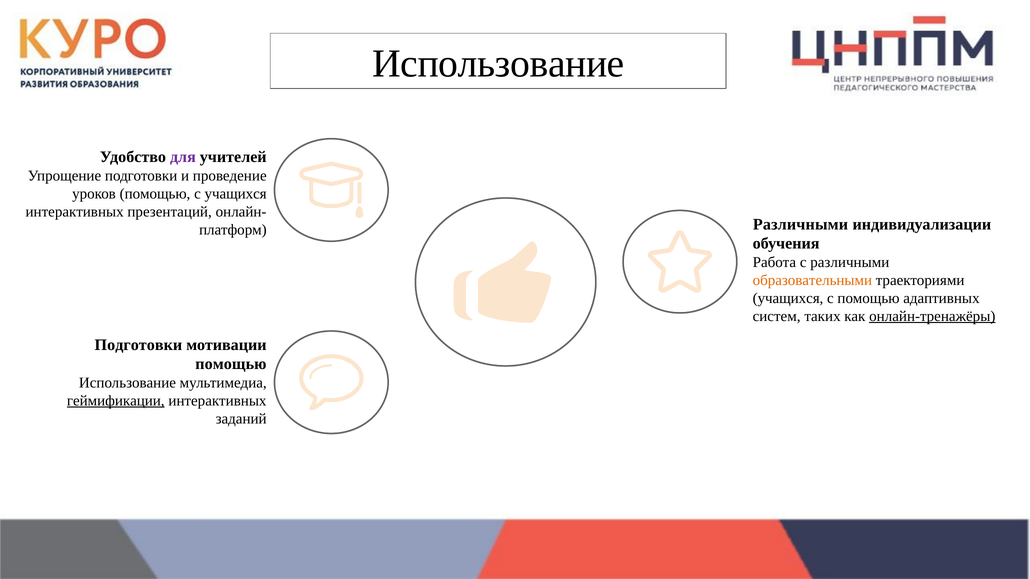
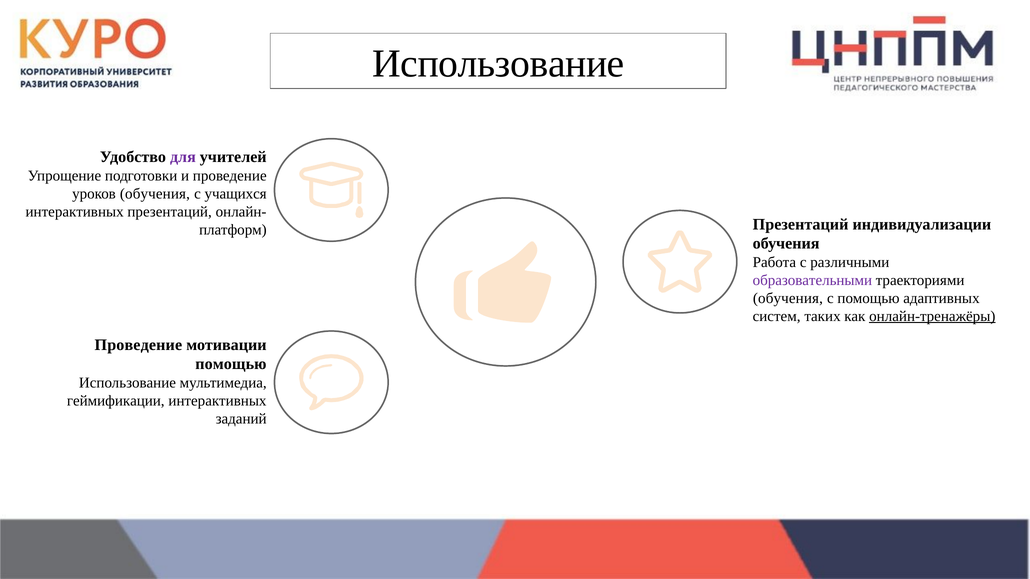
уроков помощью: помощью -> обучения
Различными at (801, 224): Различными -> Презентаций
образовательными colour: orange -> purple
учащихся at (788, 298): учащихся -> обучения
Подготовки at (138, 345): Подготовки -> Проведение
геймификации underline: present -> none
